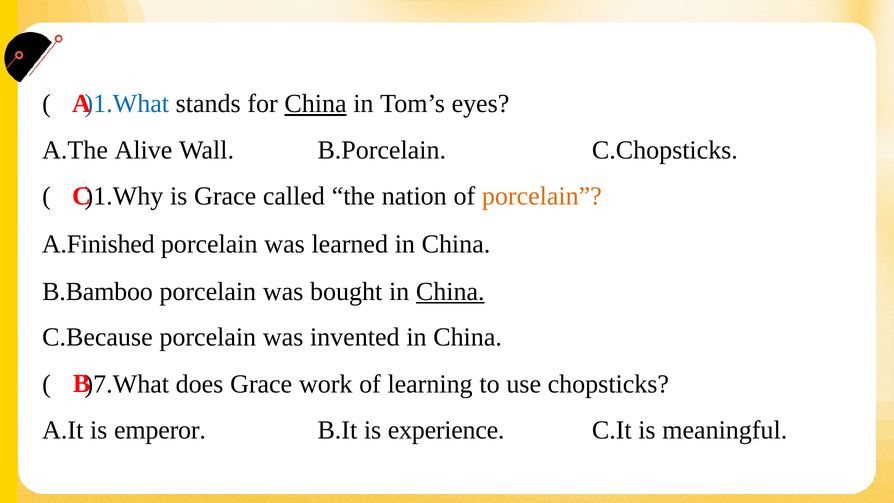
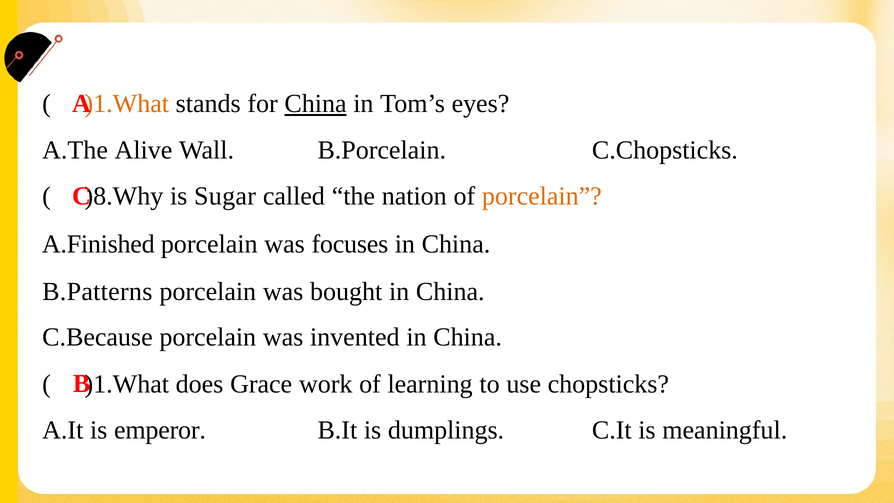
)1.What at (127, 104) colour: blue -> orange
)1.Why: )1.Why -> )8.Why
is Grace: Grace -> Sugar
learned: learned -> focuses
B.Bamboo: B.Bamboo -> B.Patterns
China at (450, 291) underline: present -> none
)7.What at (127, 384): )7.What -> )1.What
experience: experience -> dumplings
